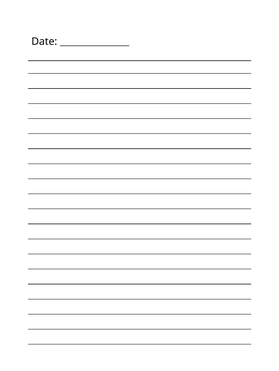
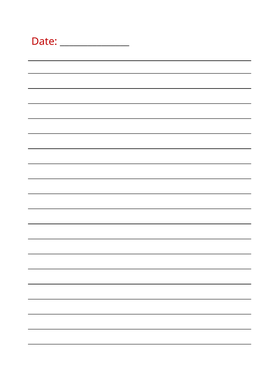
Date colour: black -> red
